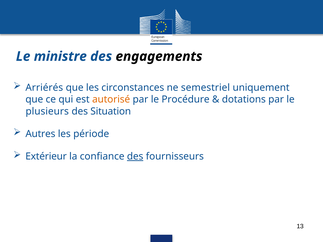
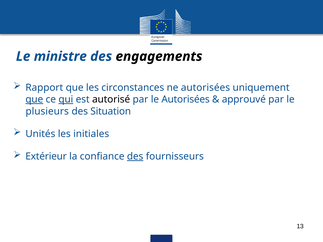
Arriérés: Arriérés -> Rapport
ne semestriel: semestriel -> autorisées
que at (34, 100) underline: none -> present
qui underline: none -> present
autorisé colour: orange -> black
le Procédure: Procédure -> Autorisées
dotations: dotations -> approuvé
Autres: Autres -> Unités
période: période -> initiales
